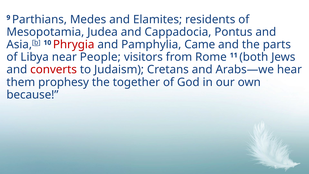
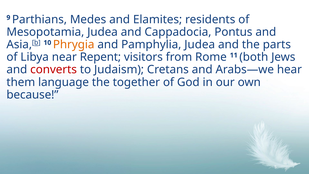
Phrygia colour: red -> orange
Pamphylia Came: Came -> Judea
People: People -> Repent
prophesy: prophesy -> language
